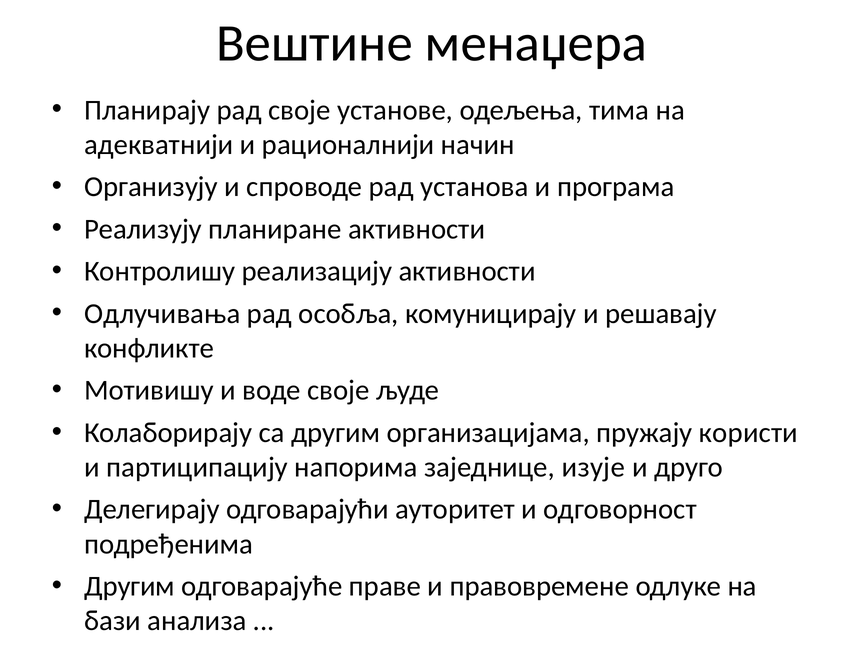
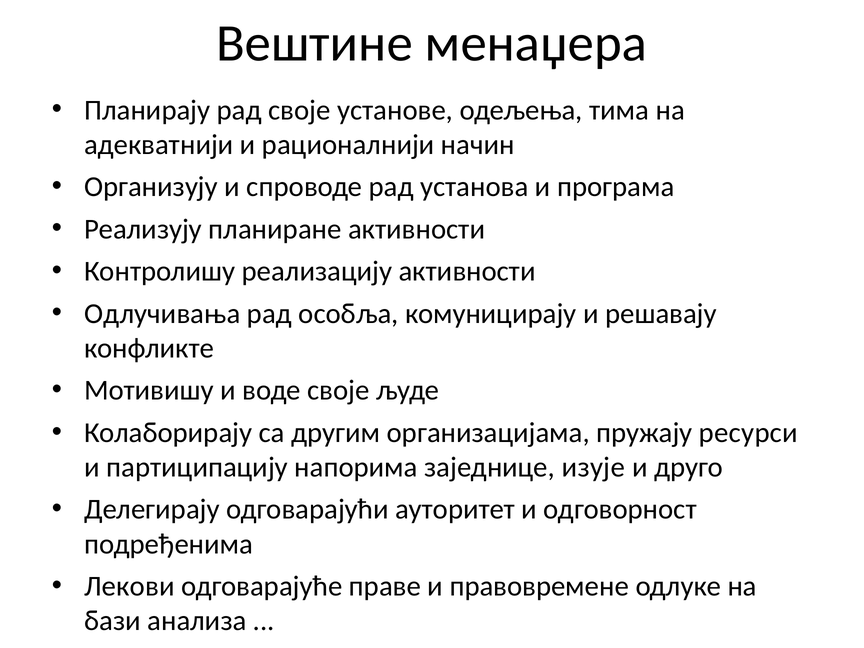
користи: користи -> ресурси
Другим at (130, 586): Другим -> Лекови
